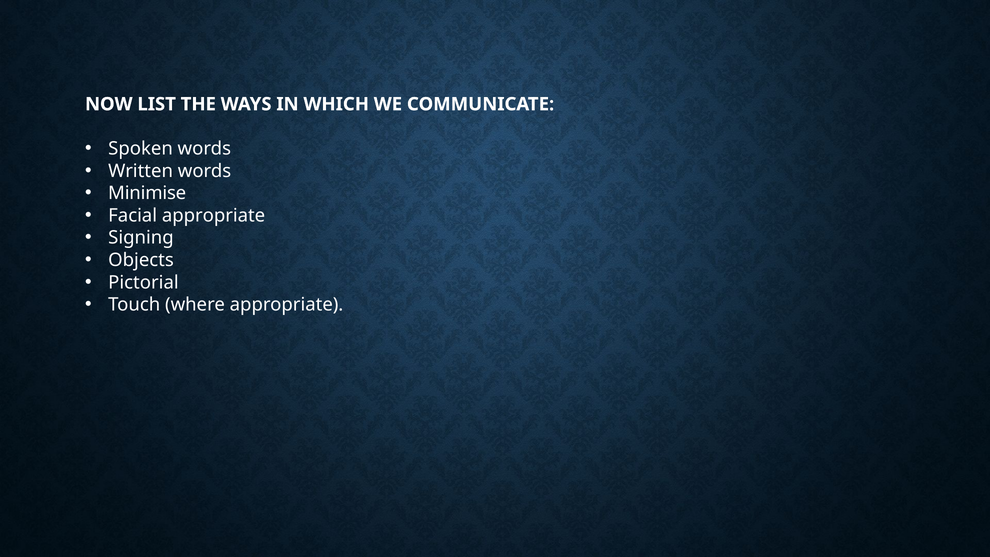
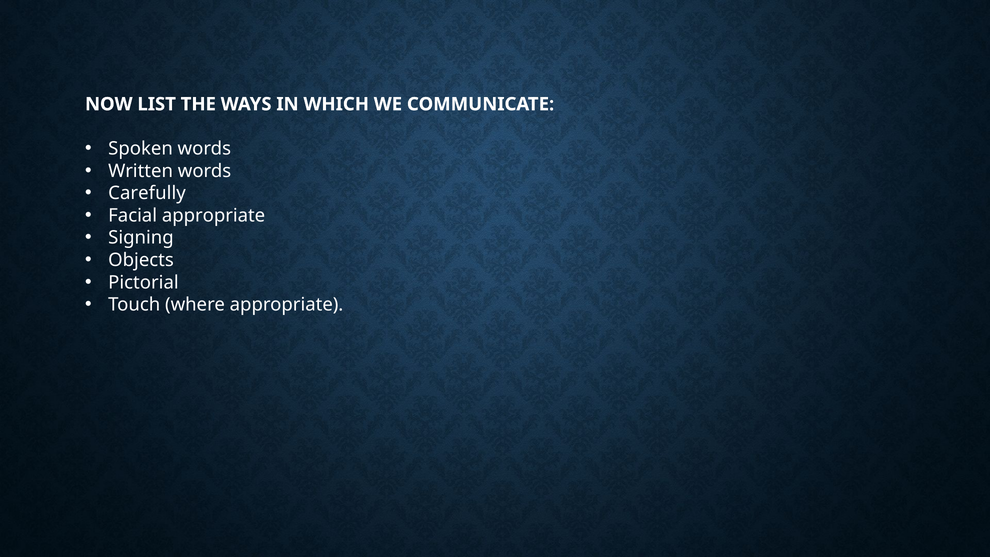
Minimise: Minimise -> Carefully
